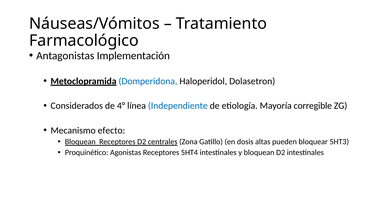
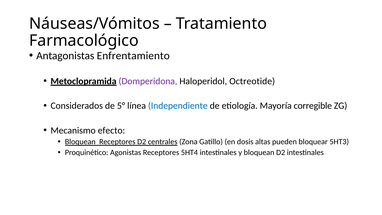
Implementación: Implementación -> Enfrentamiento
Domperidona colour: blue -> purple
Dolasetron: Dolasetron -> Octreotide
4°: 4° -> 5°
